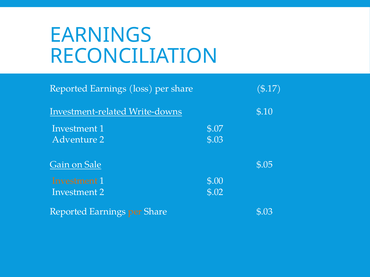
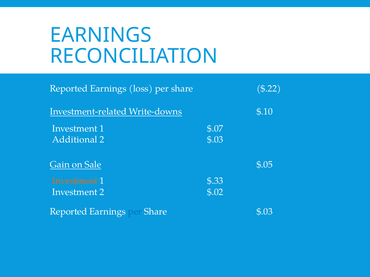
$.17: $.17 -> $.22
Adventure: Adventure -> Additional
$.00: $.00 -> $.33
per at (135, 212) colour: orange -> blue
